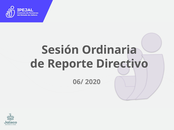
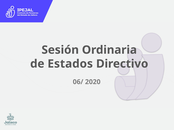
Reporte: Reporte -> Estados
